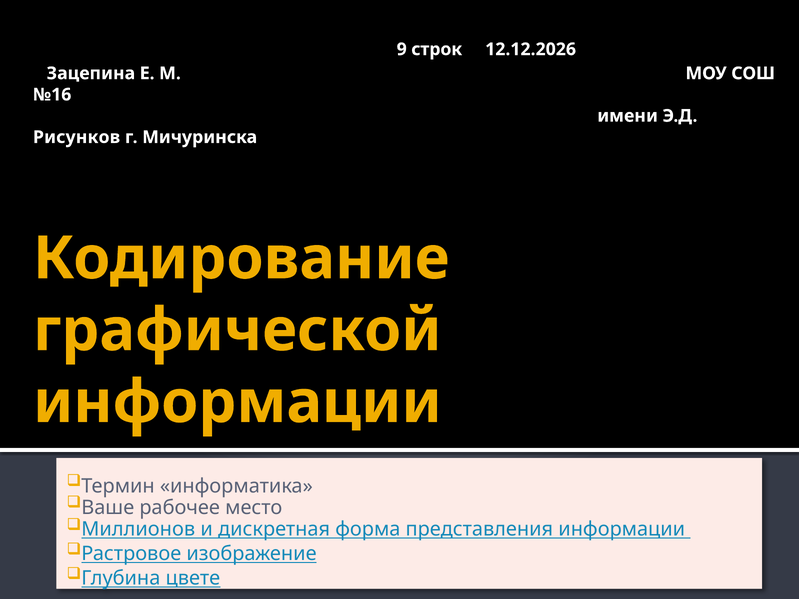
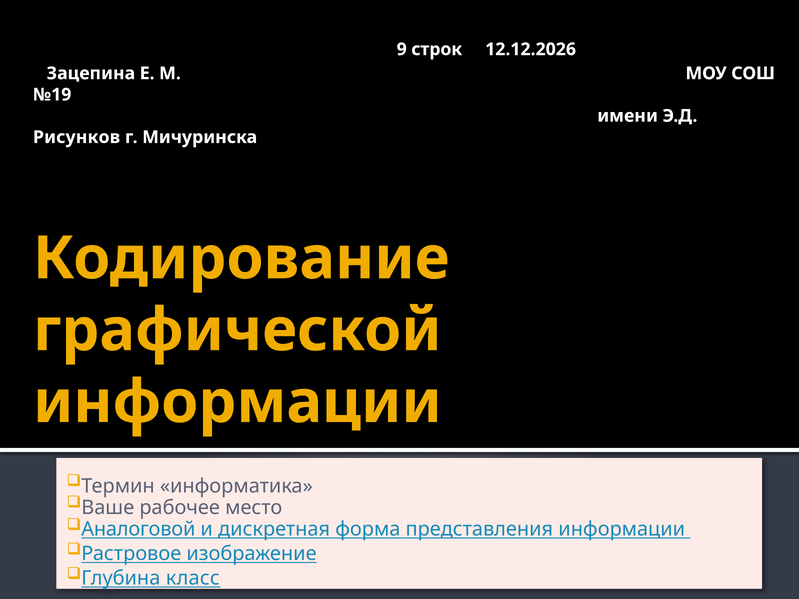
№16: №16 -> №19
Миллионов: Миллионов -> Аналоговой
цвете: цвете -> класс
